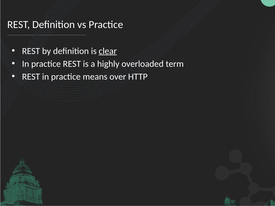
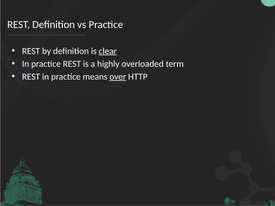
over underline: none -> present
